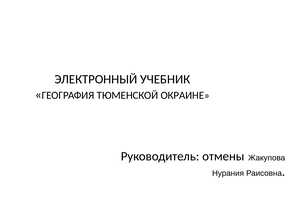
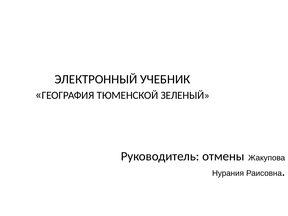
ОКРАИНЕ: ОКРАИНЕ -> ЗЕЛЕНЫЙ
